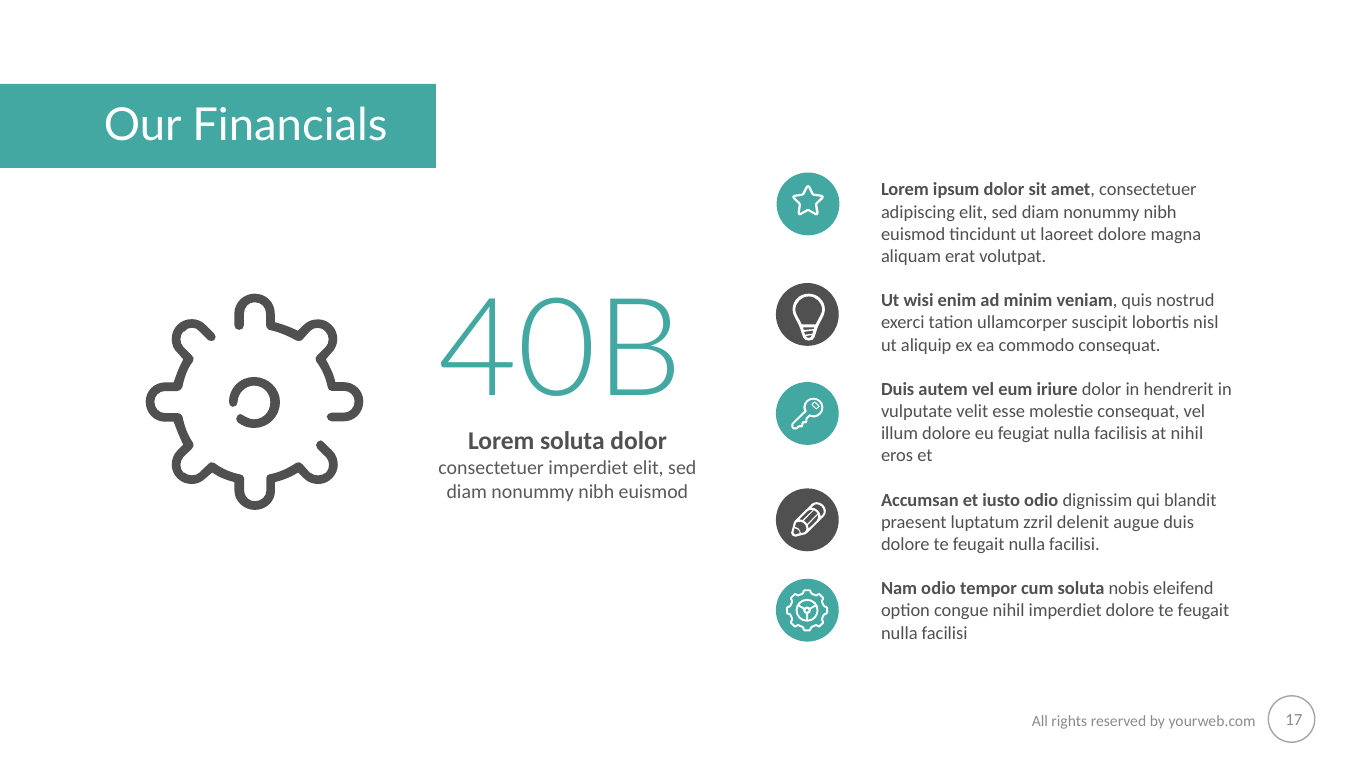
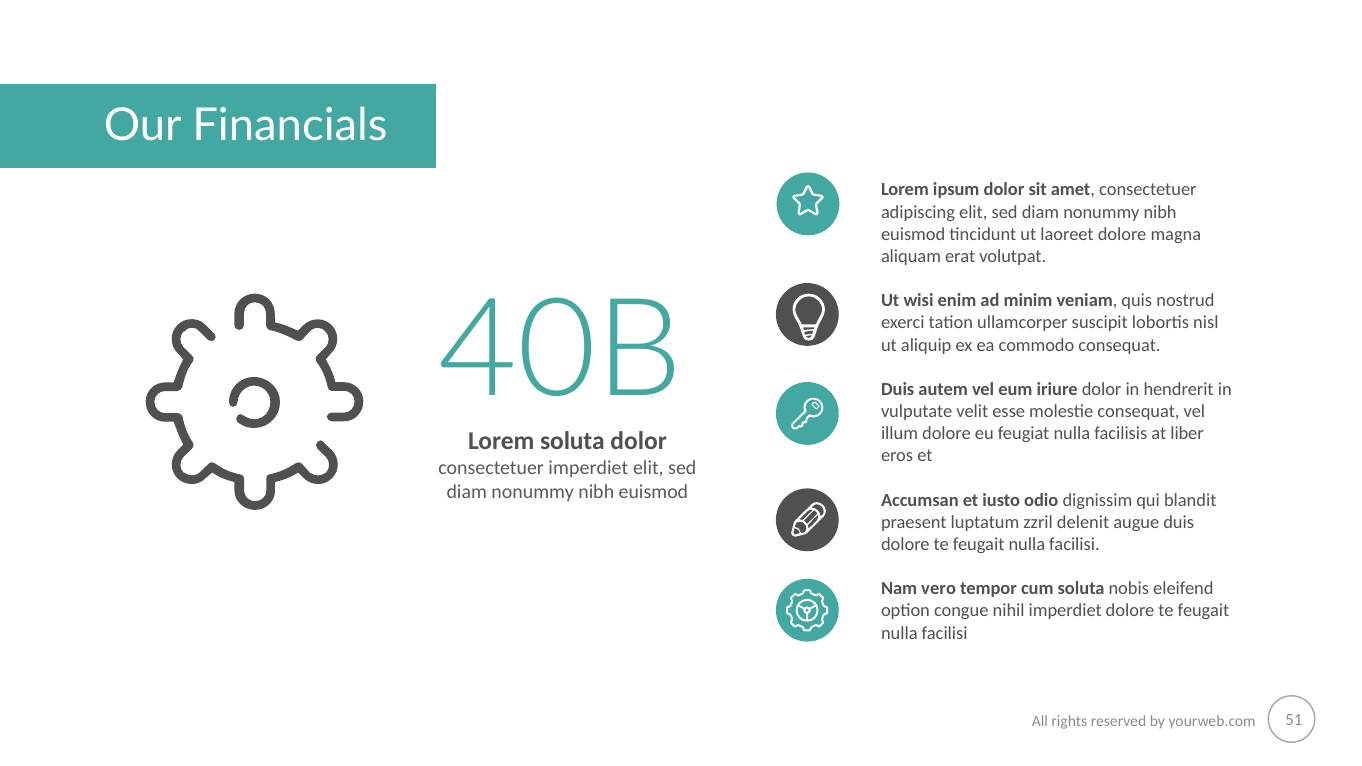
at nihil: nihil -> liber
Nam odio: odio -> vero
17: 17 -> 51
